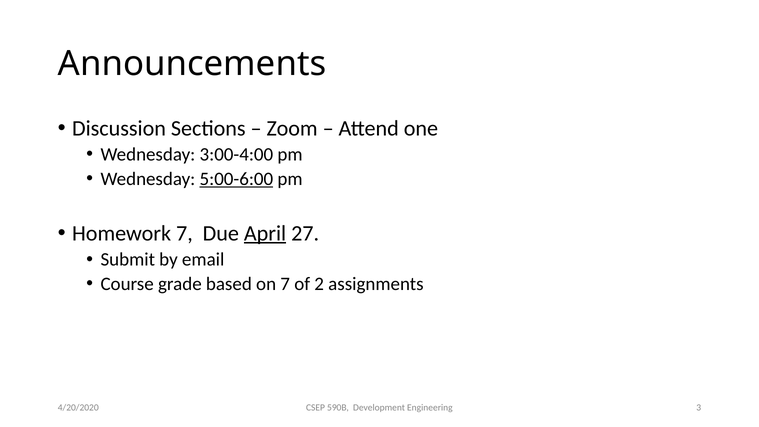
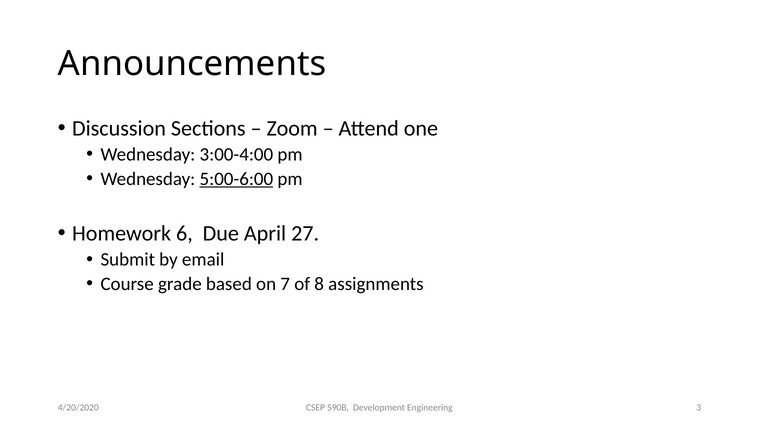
Homework 7: 7 -> 6
April underline: present -> none
2: 2 -> 8
